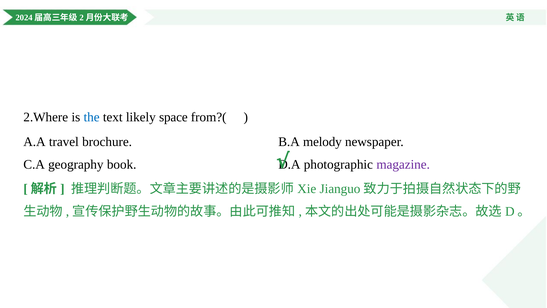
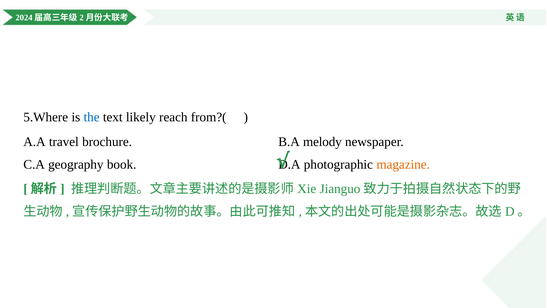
2.Where: 2.Where -> 5.Where
space: space -> reach
magazine colour: purple -> orange
